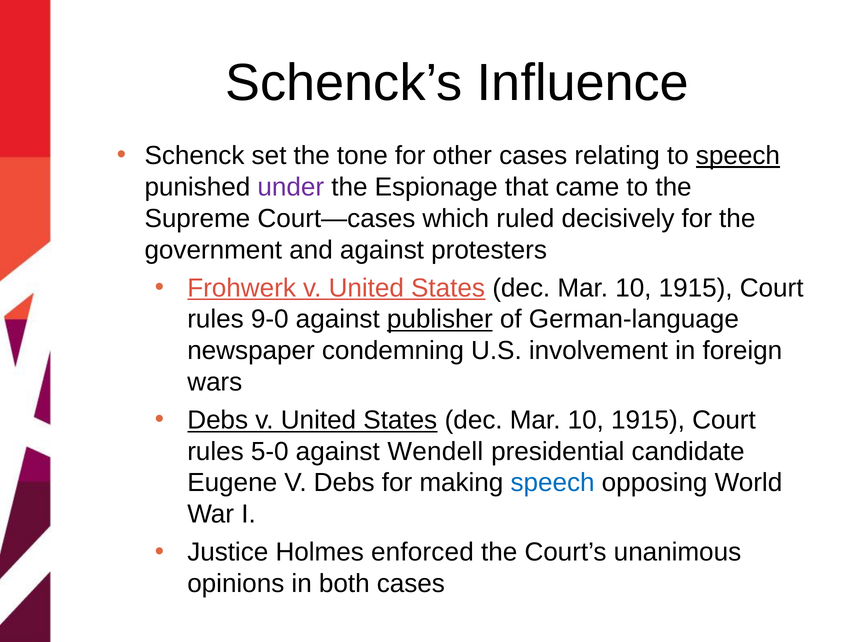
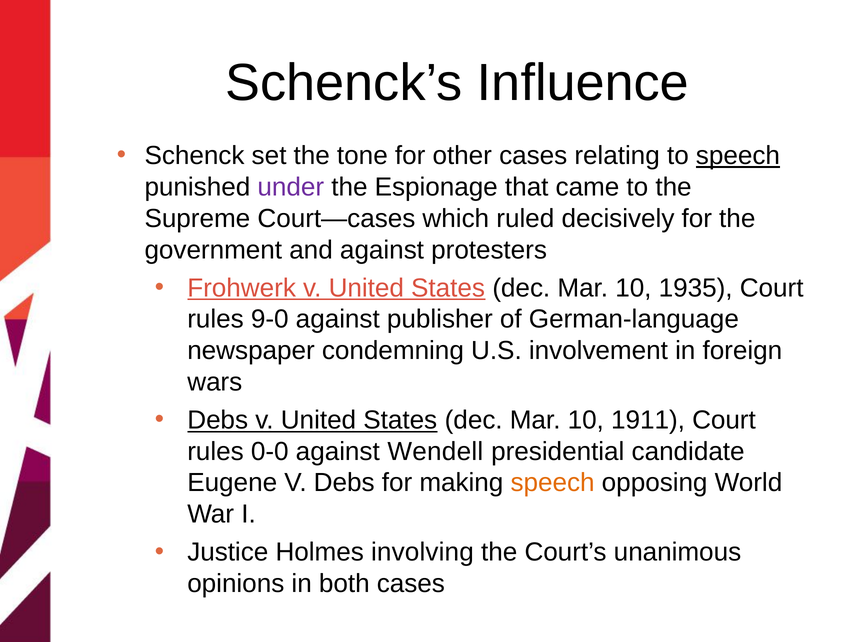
1915 at (696, 288): 1915 -> 1935
publisher underline: present -> none
1915 at (648, 420): 1915 -> 1911
5-0: 5-0 -> 0-0
speech at (553, 482) colour: blue -> orange
enforced: enforced -> involving
